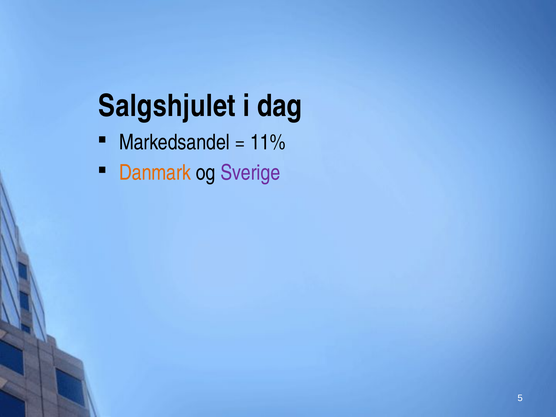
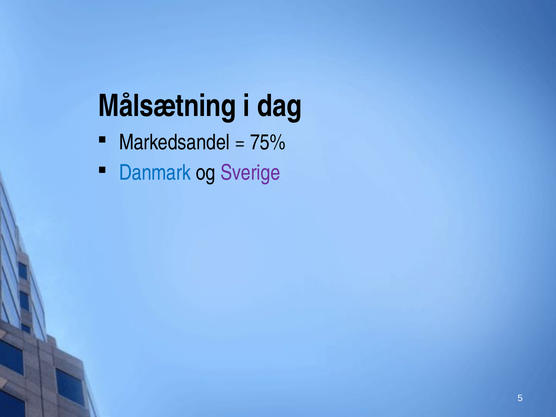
Salgshjulet: Salgshjulet -> Målsætning
11%: 11% -> 75%
Danmark colour: orange -> blue
